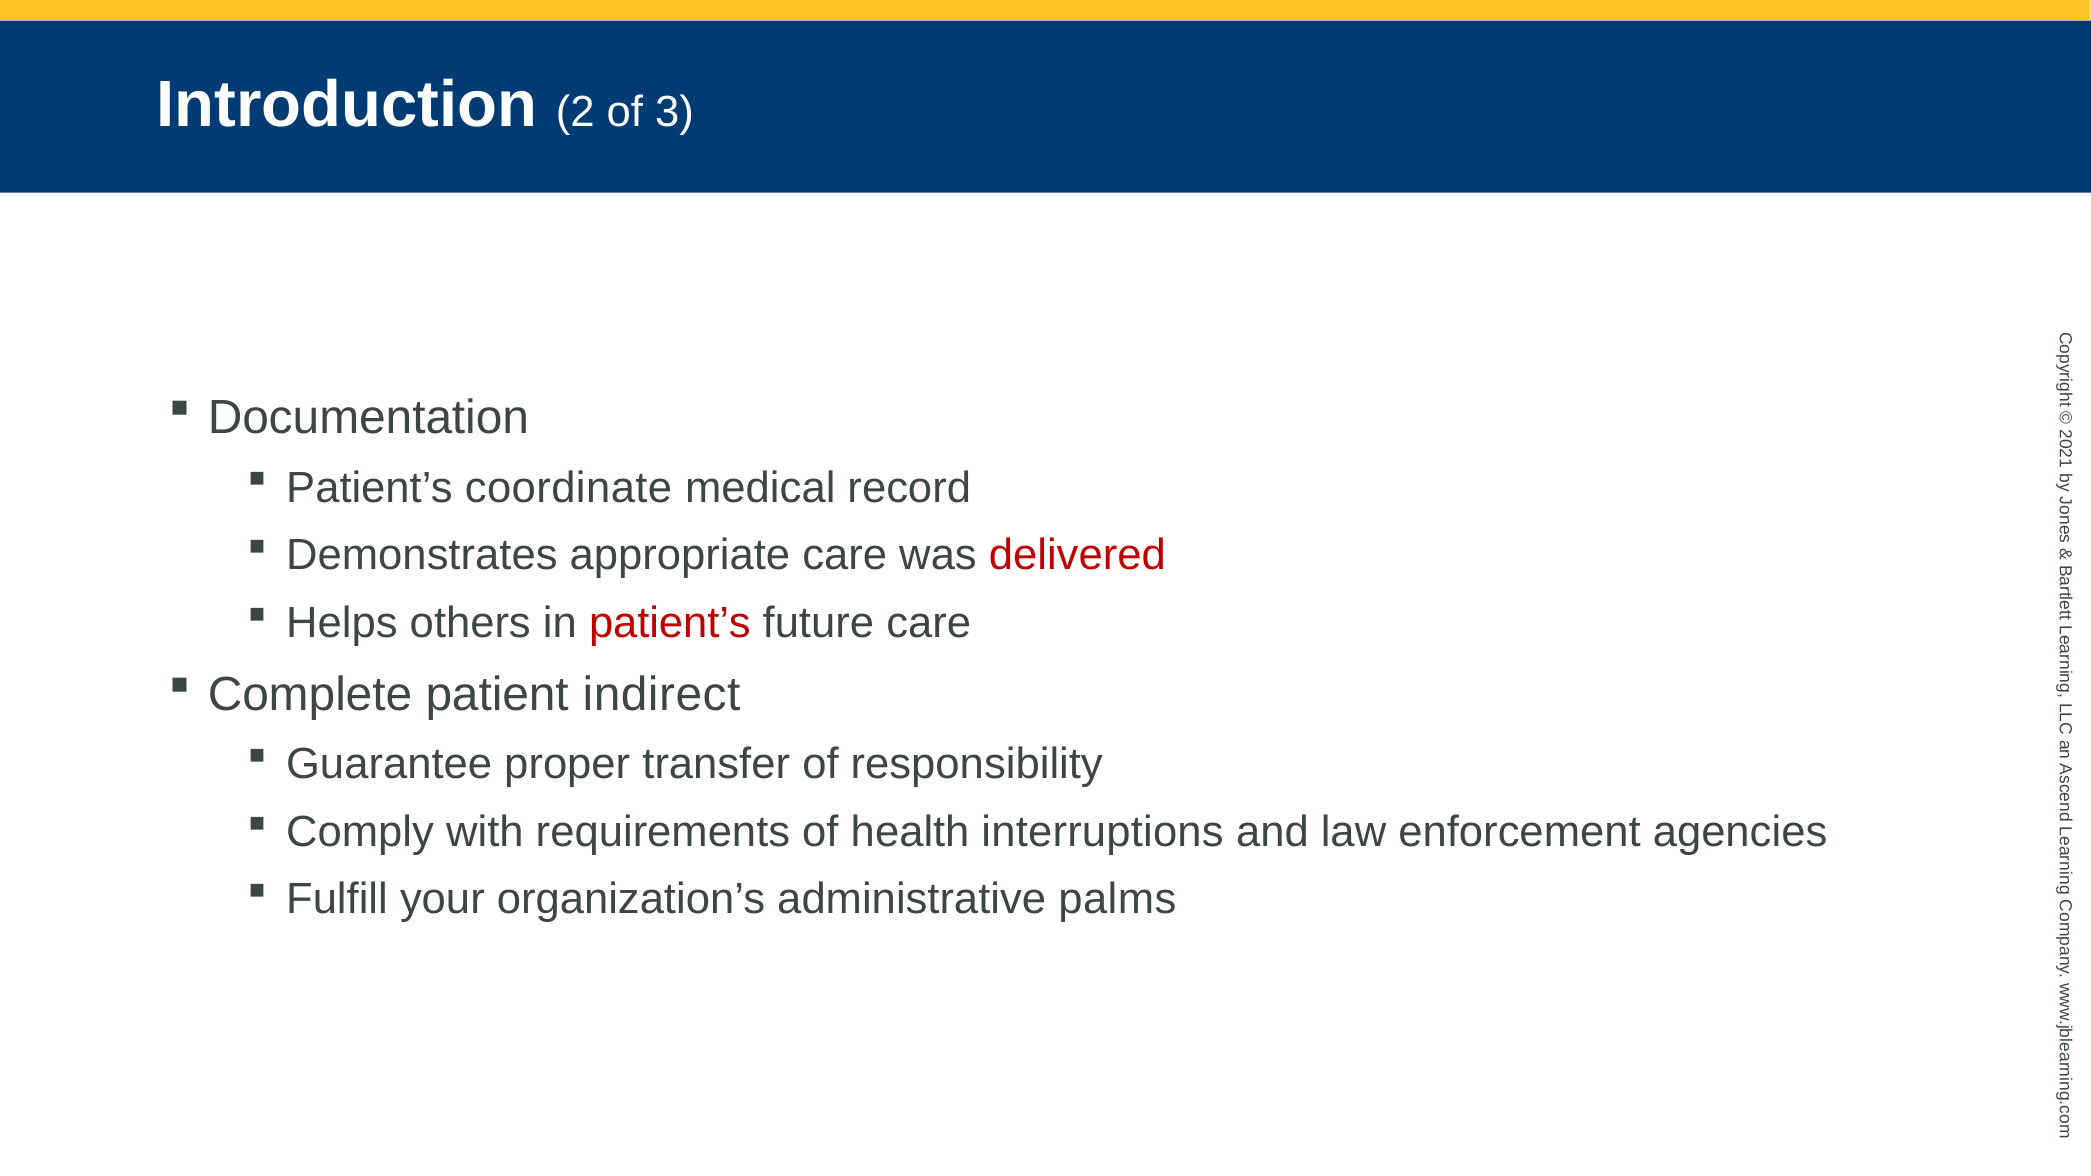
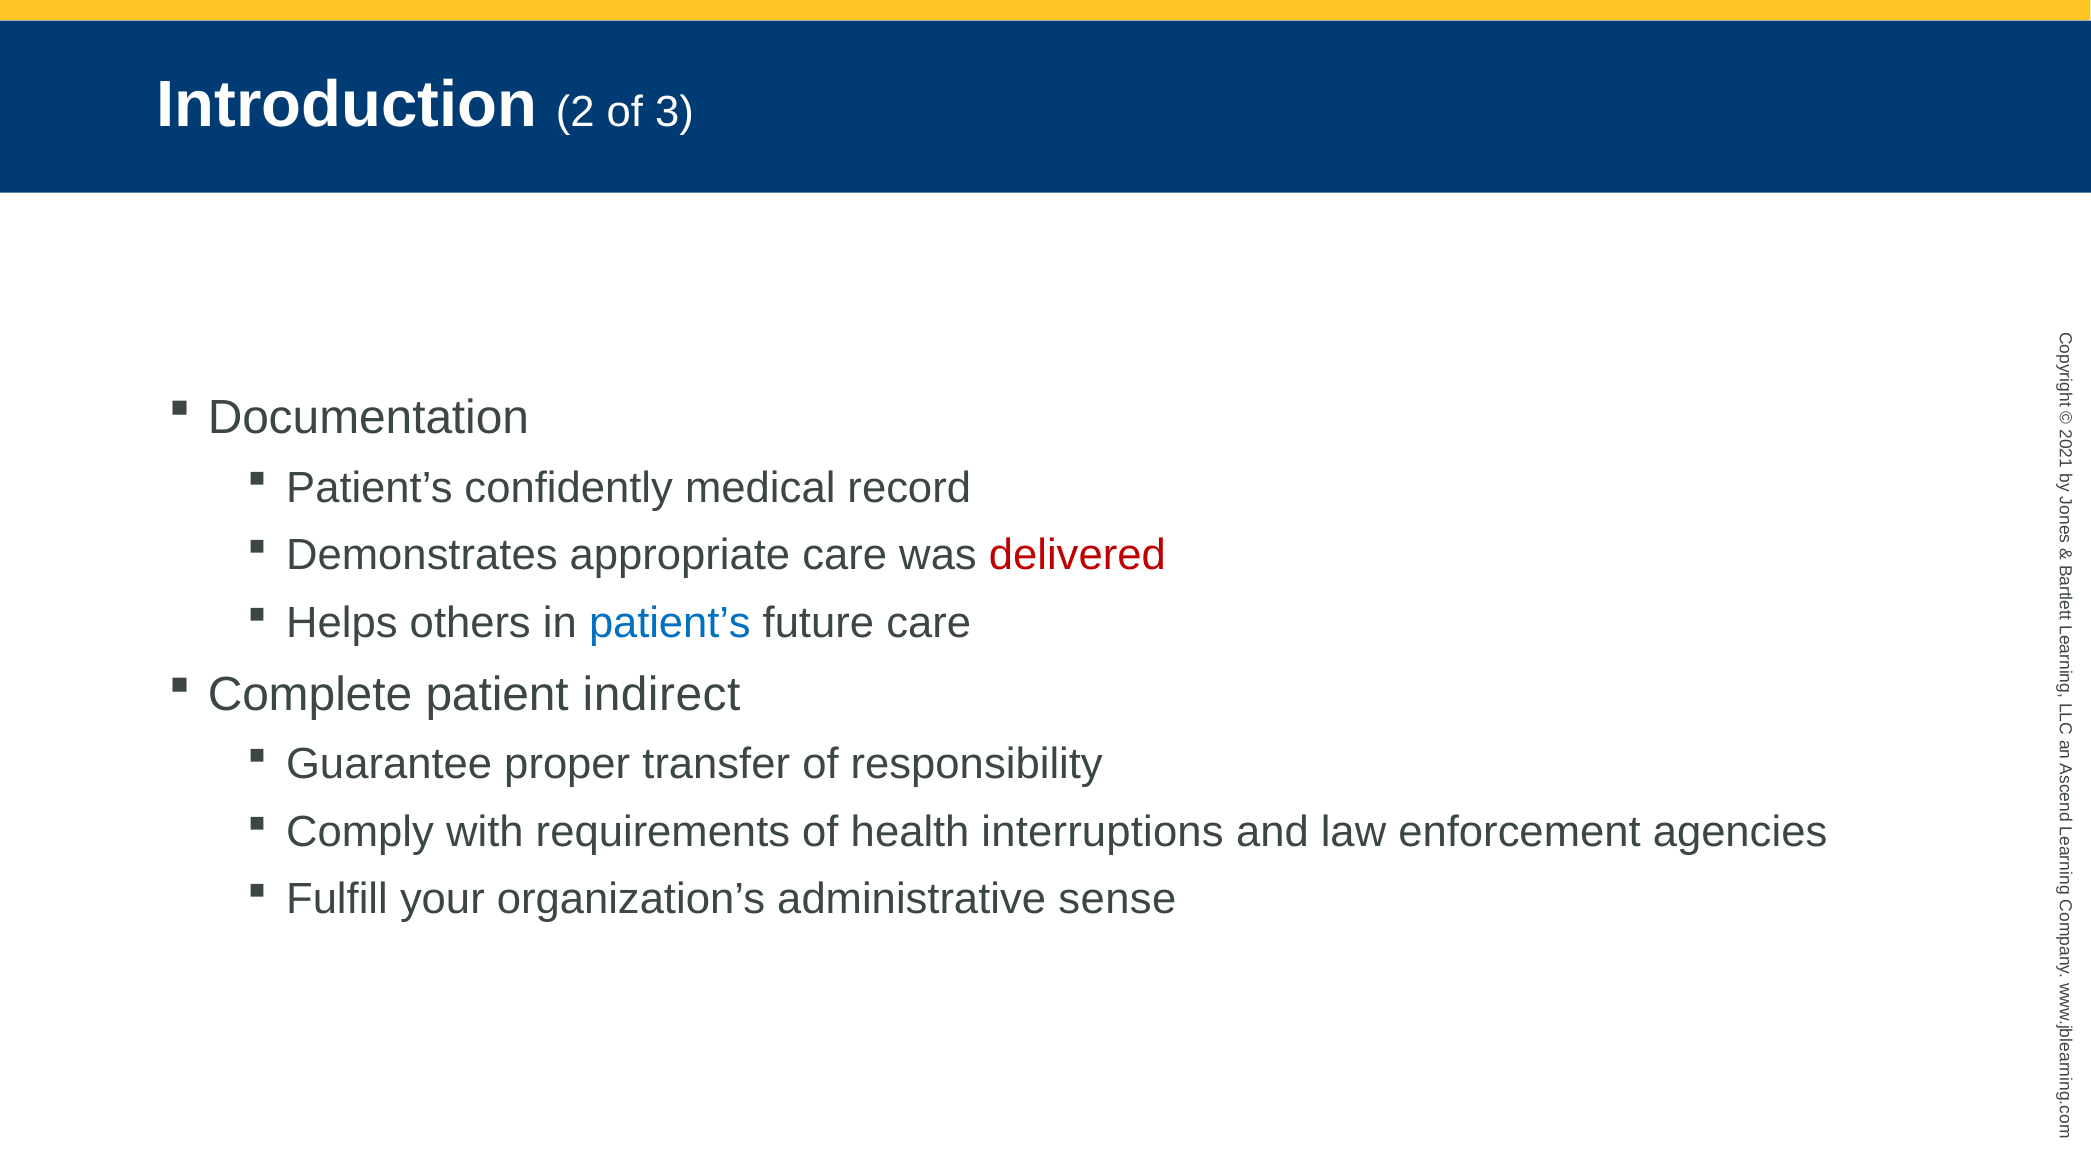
coordinate: coordinate -> confidently
patient’s at (670, 623) colour: red -> blue
palms: palms -> sense
